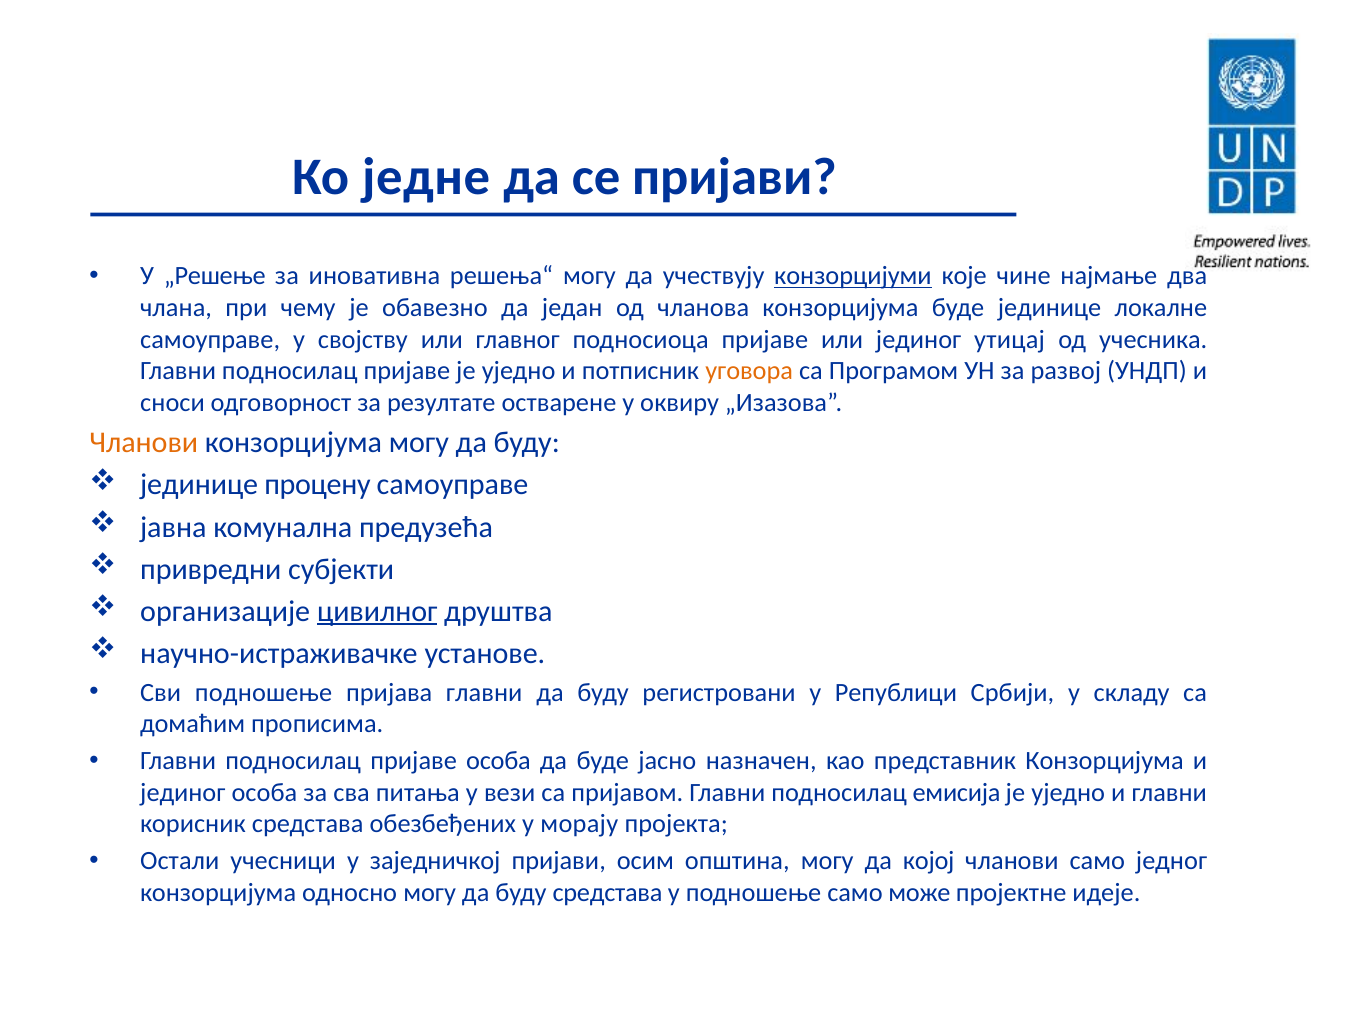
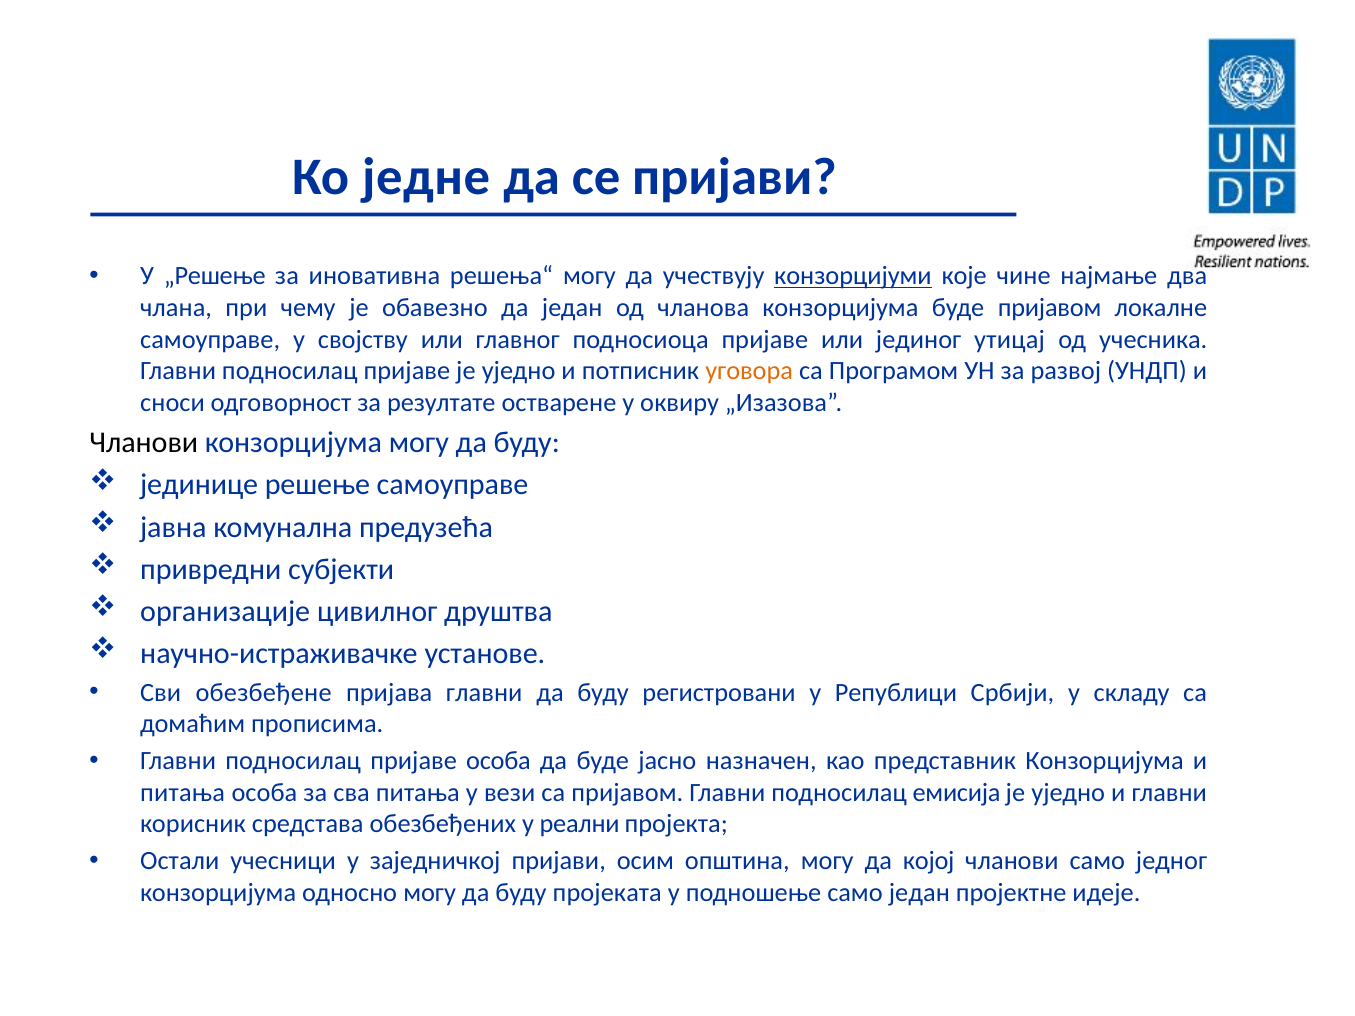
буде јединице: јединице -> пријавом
Чланови at (144, 443) colour: orange -> black
процену: процену -> решење
цивилног underline: present -> none
Сви подношење: подношење -> обезбеђене
јединог at (183, 793): јединог -> питања
морају: морају -> реални
буду средстава: средстава -> пројеката
само може: може -> један
